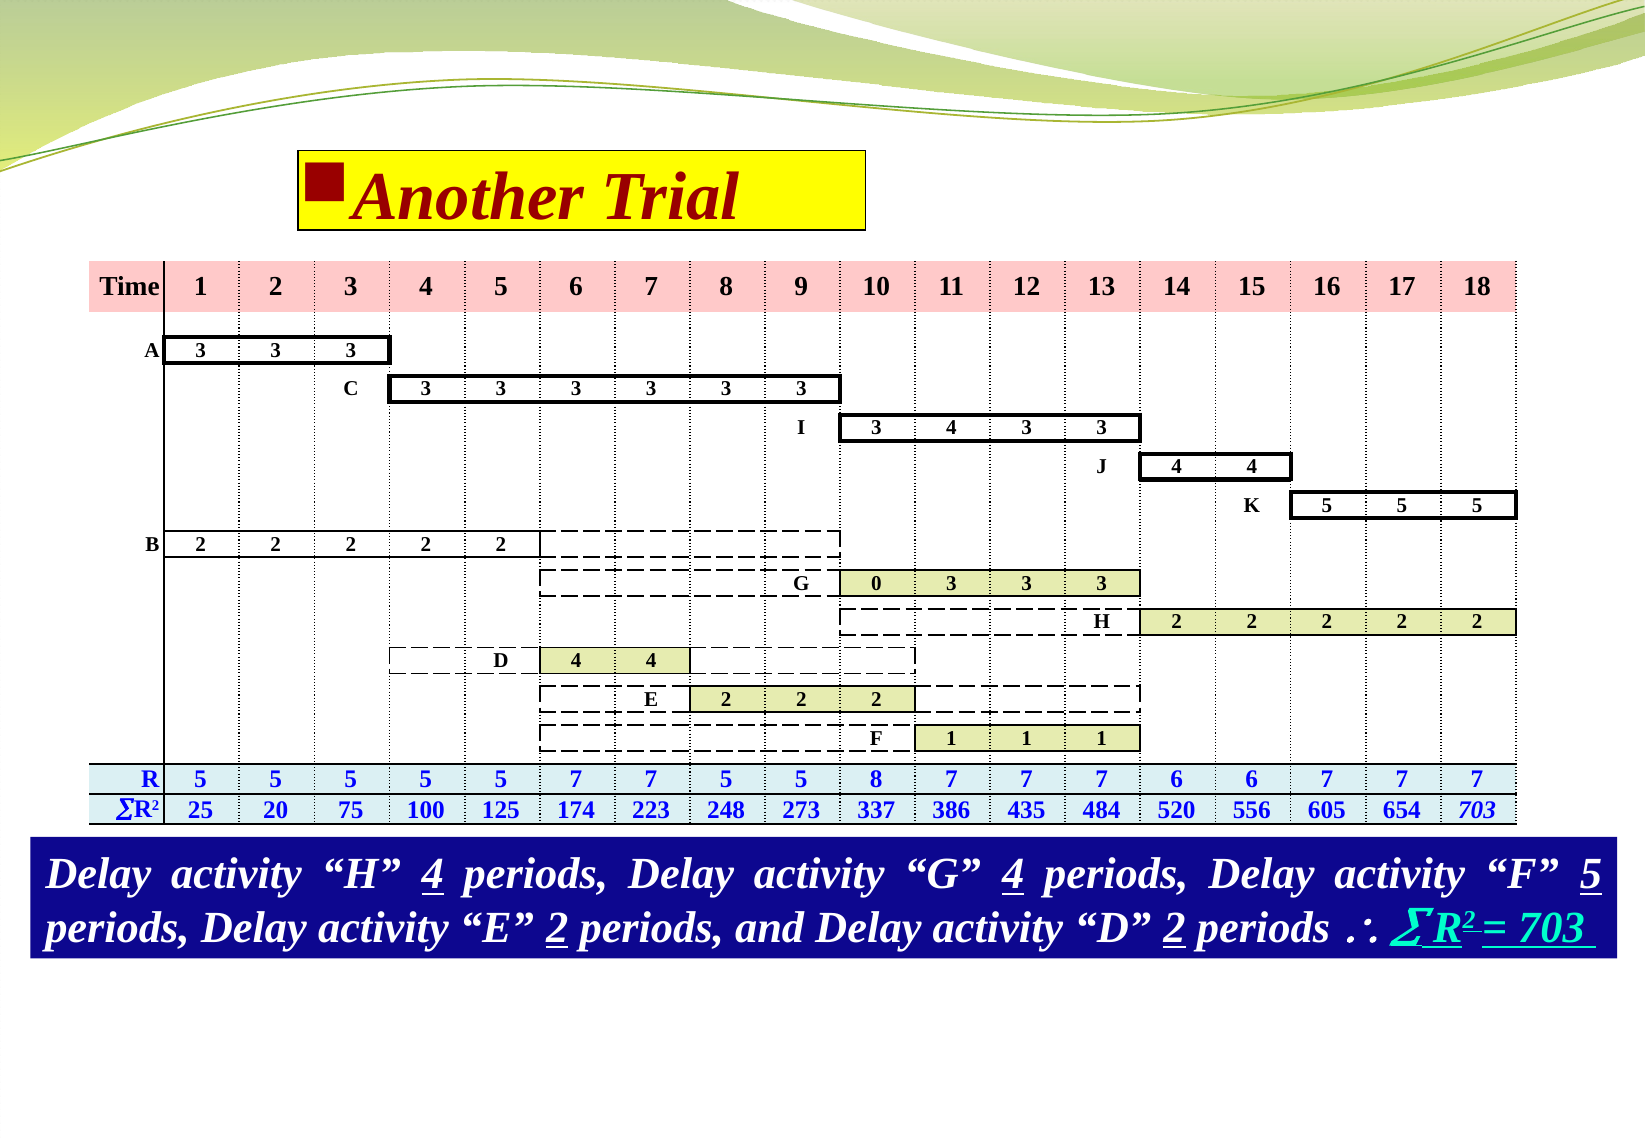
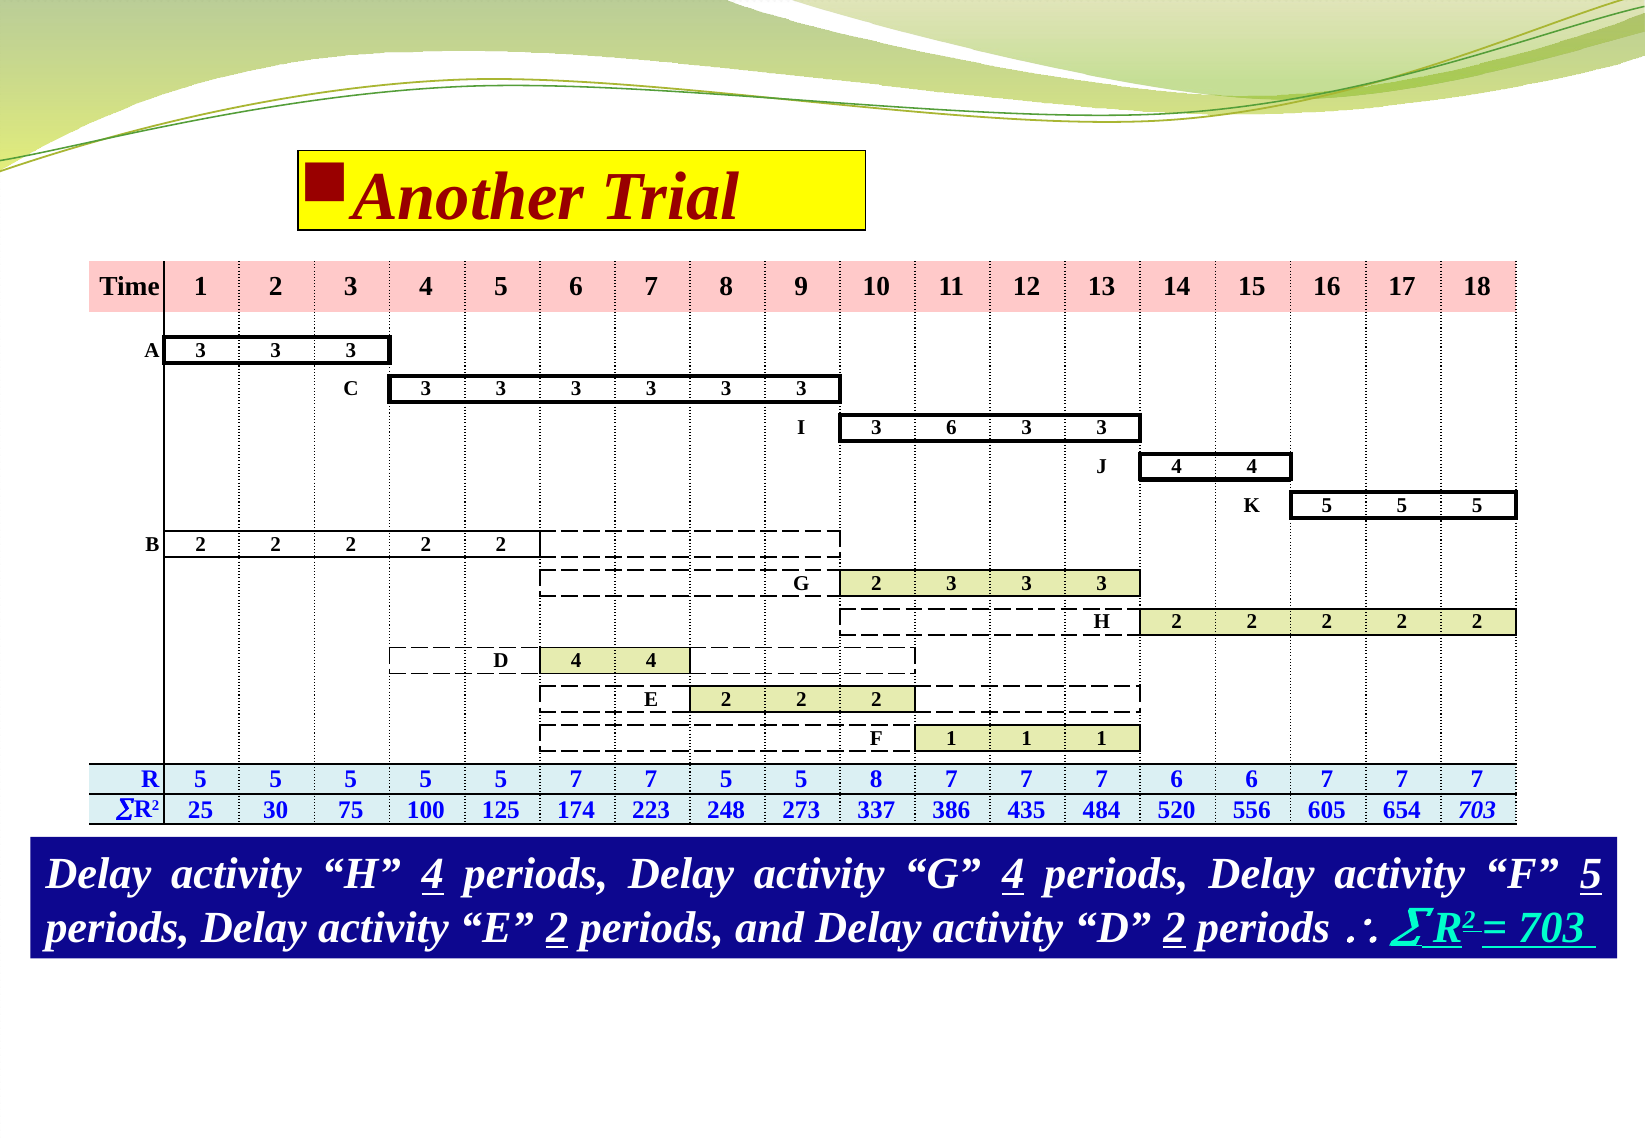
I 3 4: 4 -> 6
G 0: 0 -> 2
20: 20 -> 30
